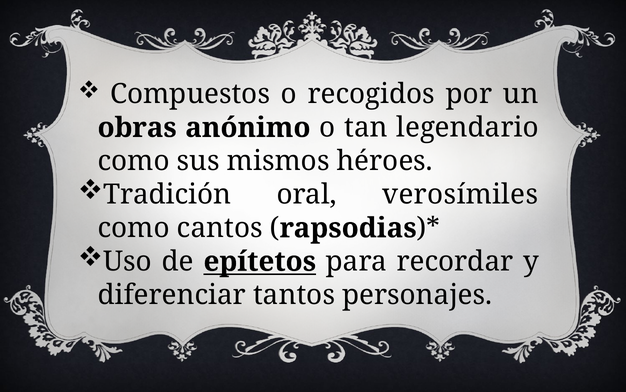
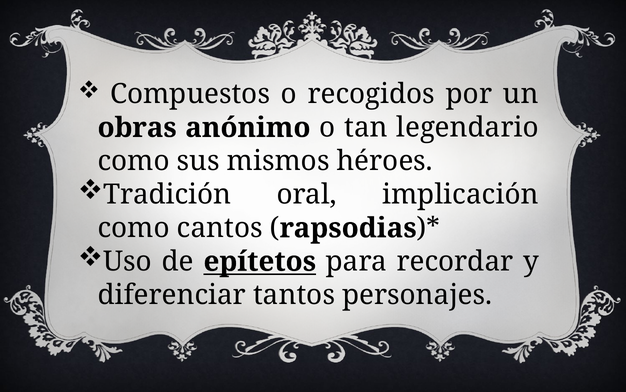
verosímiles: verosímiles -> implicación
